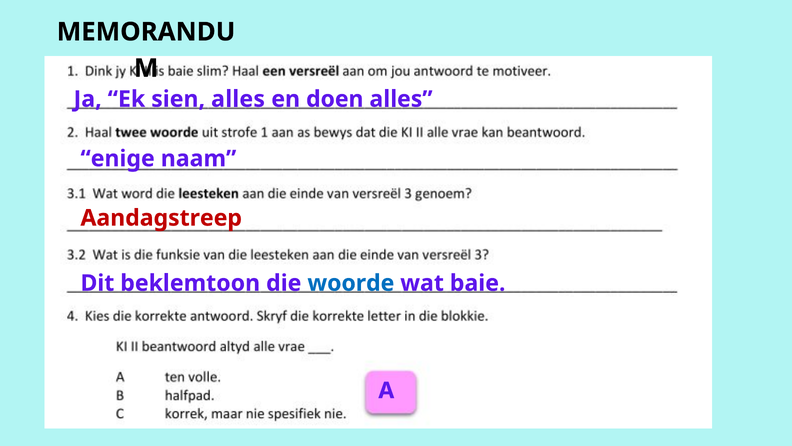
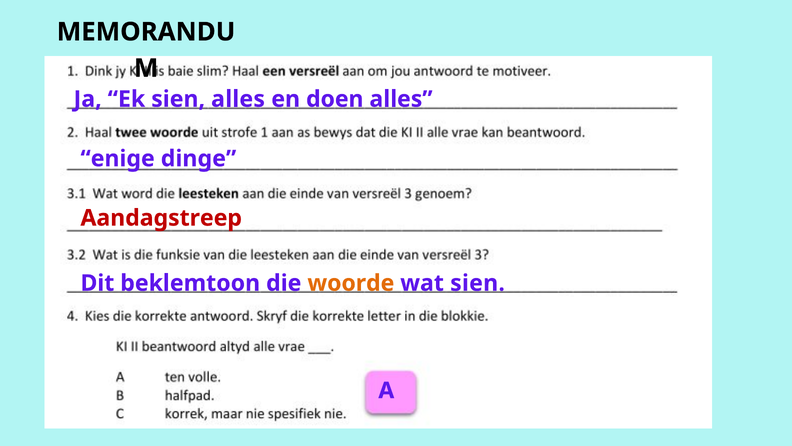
naam: naam -> dinge
woorde colour: blue -> orange
wat baie: baie -> sien
